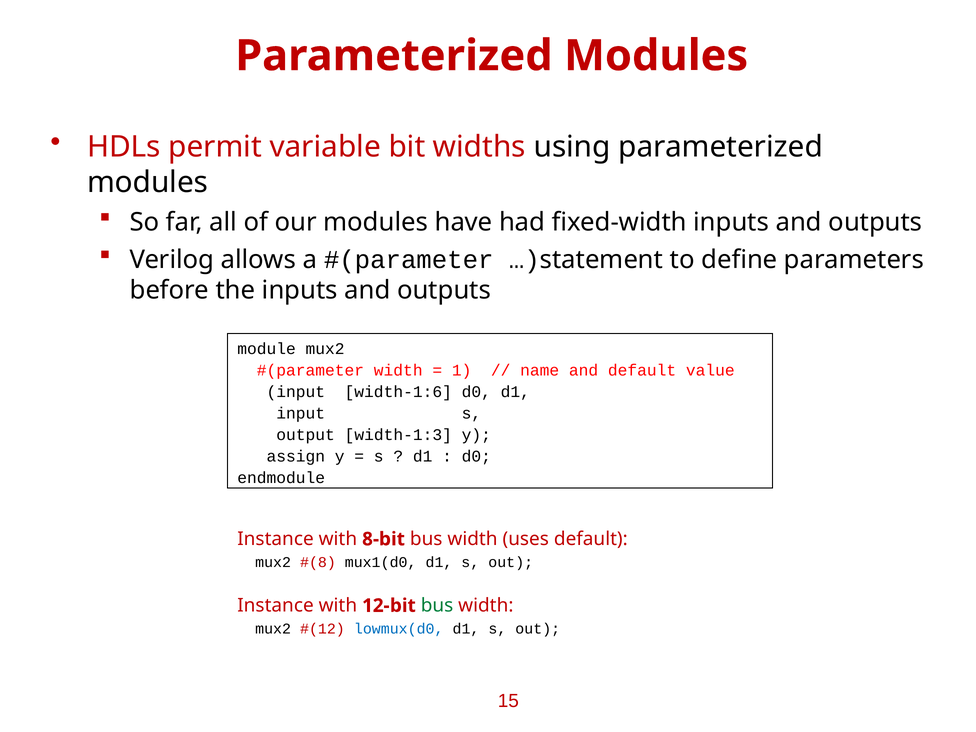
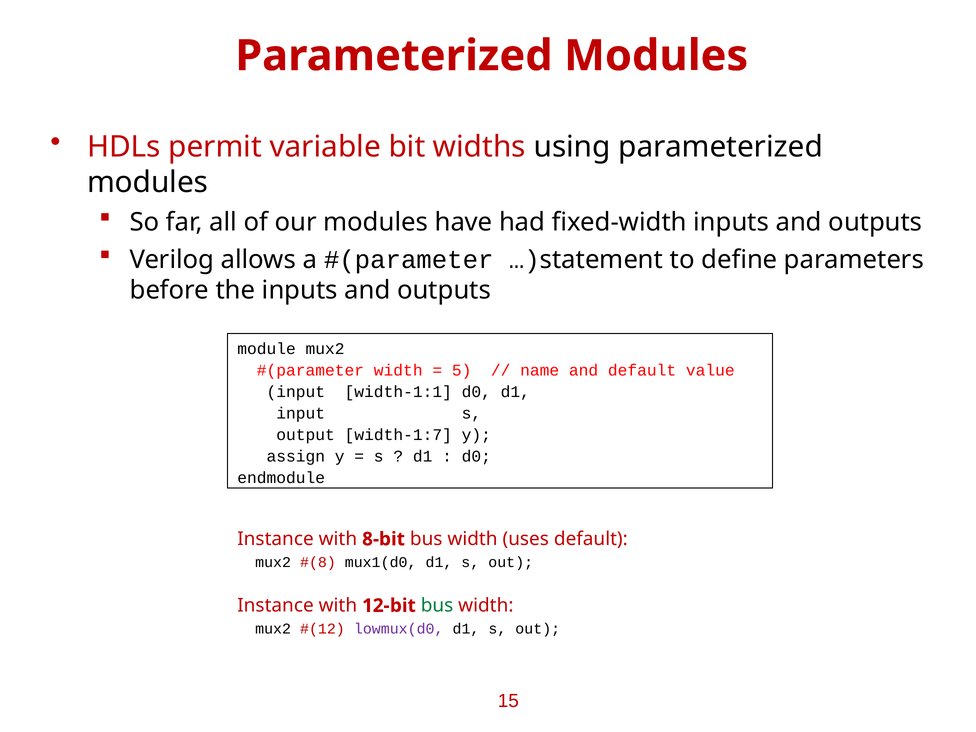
1: 1 -> 5
width-1:6: width-1:6 -> width-1:1
width-1:3: width-1:3 -> width-1:7
lowmux(d0 colour: blue -> purple
